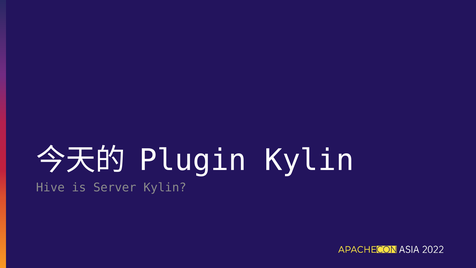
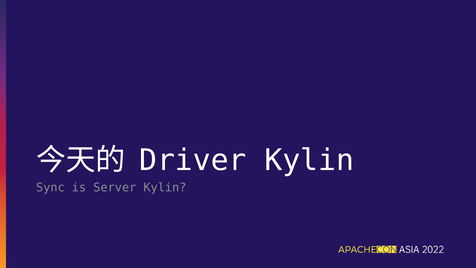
Plugin: Plugin -> Driver
Hive: Hive -> Sync
